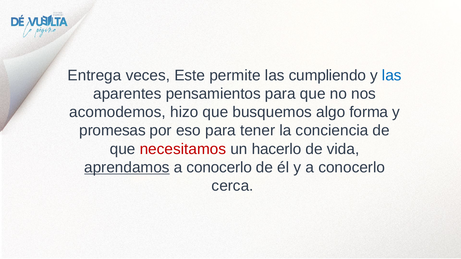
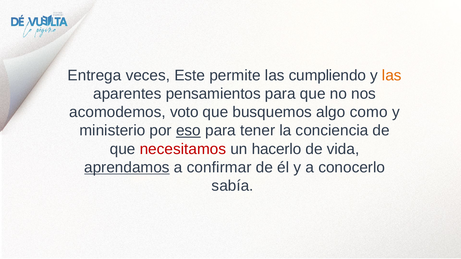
las at (392, 75) colour: blue -> orange
hizo: hizo -> voto
forma: forma -> como
promesas: promesas -> ministerio
eso underline: none -> present
conocerlo at (219, 168): conocerlo -> confirmar
cerca: cerca -> sabía
